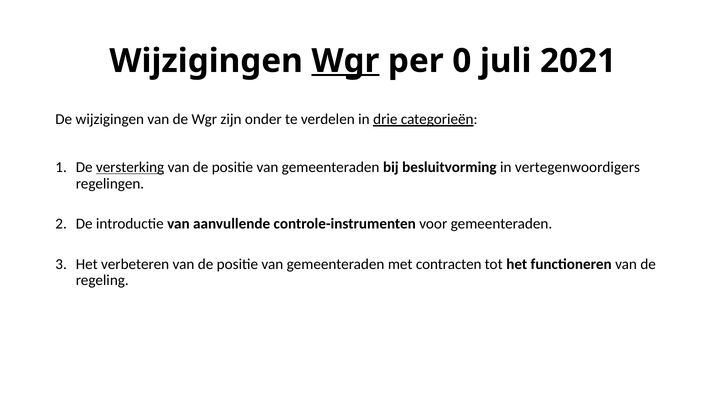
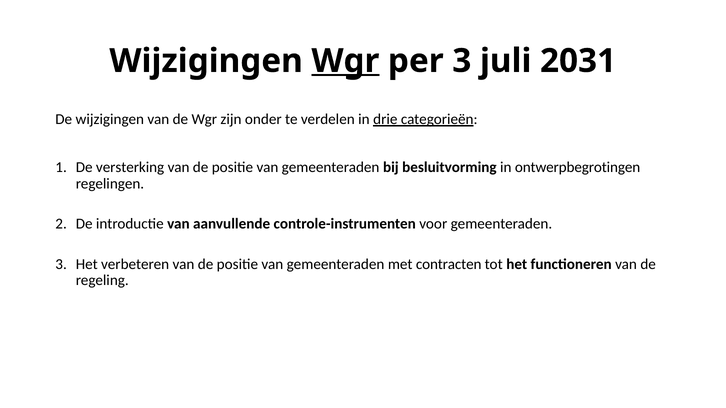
per 0: 0 -> 3
2021: 2021 -> 2031
versterking underline: present -> none
vertegenwoordigers: vertegenwoordigers -> ontwerpbegrotingen
